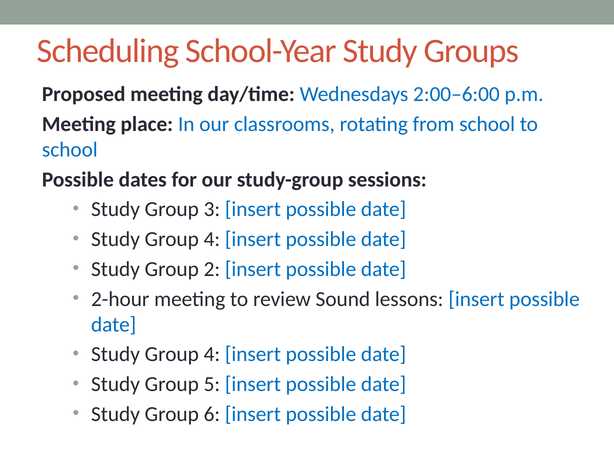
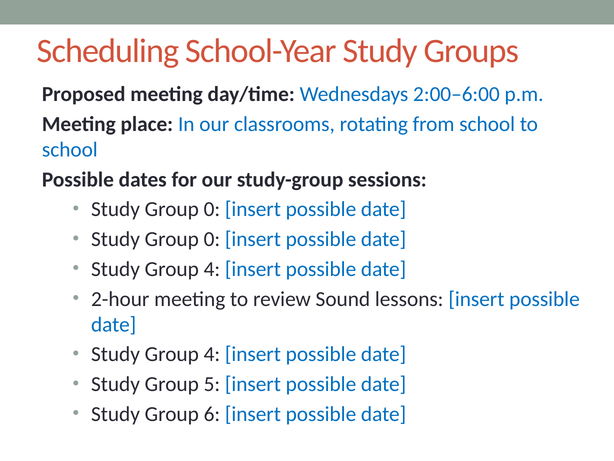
3 at (212, 209): 3 -> 0
4 at (212, 239): 4 -> 0
2 at (212, 269): 2 -> 4
